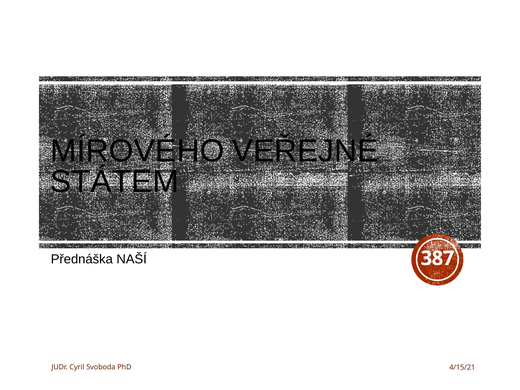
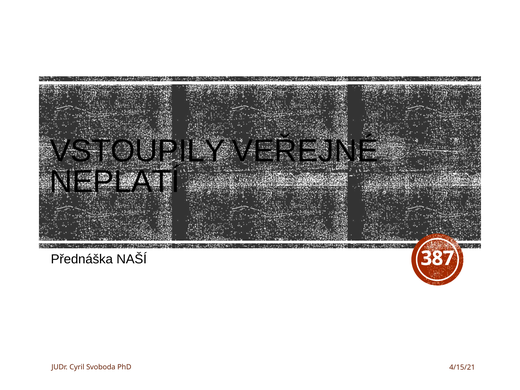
MÍROVÉHO: MÍROVÉHO -> VSTOUPILY
STÁTEM: STÁTEM -> NEPLATÍ
